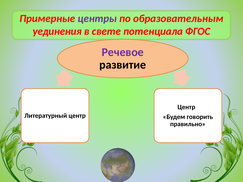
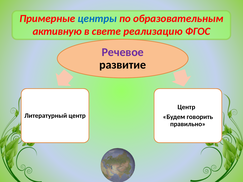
центры colour: purple -> blue
уединения: уединения -> активную
потенциала: потенциала -> реализацию
